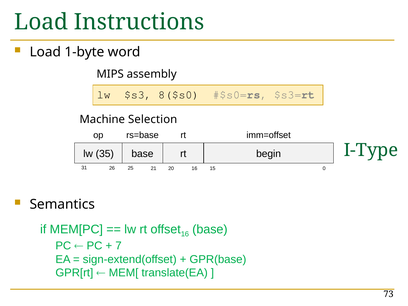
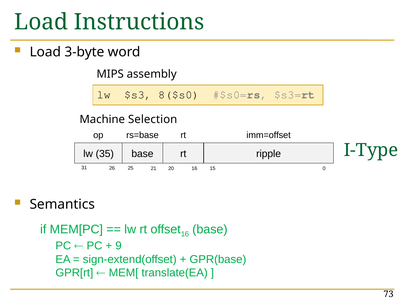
1-byte: 1-byte -> 3-byte
begin: begin -> ripple
7: 7 -> 9
